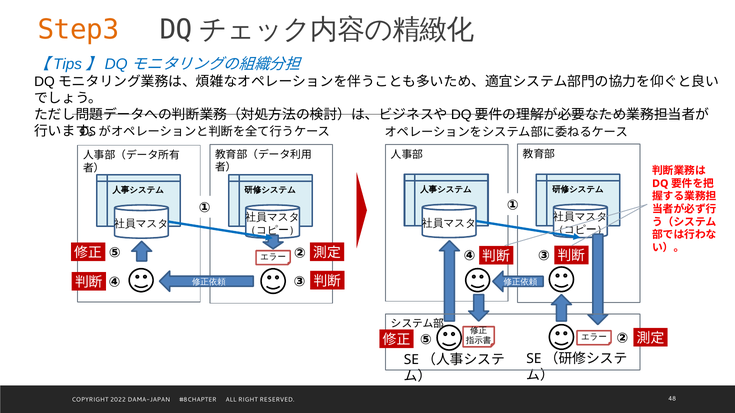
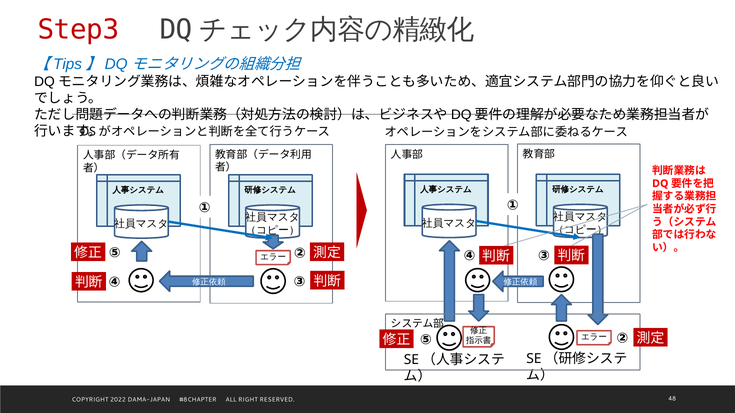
Step3 colour: orange -> red
